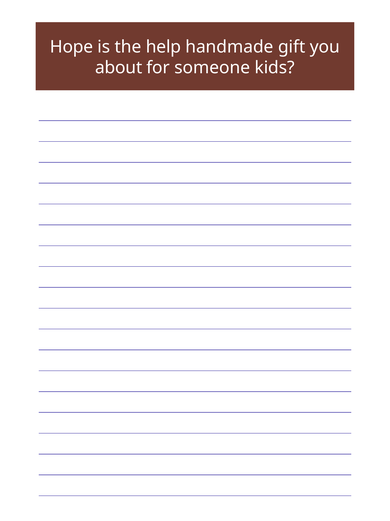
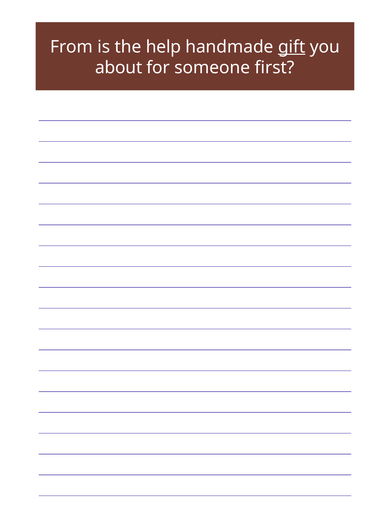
Hope: Hope -> From
gift underline: none -> present
kids: kids -> first
